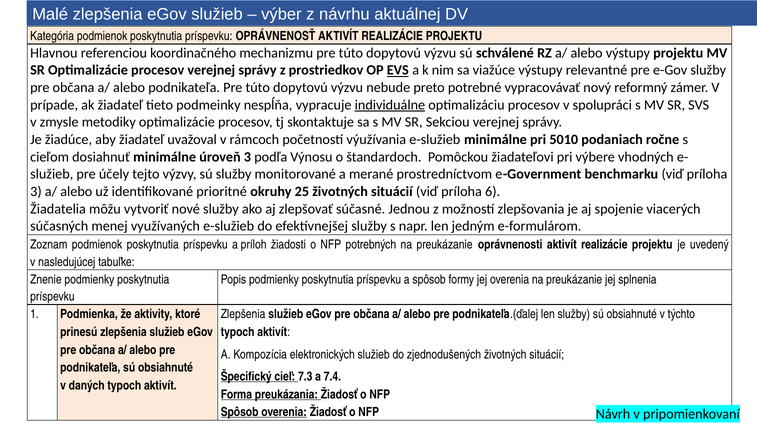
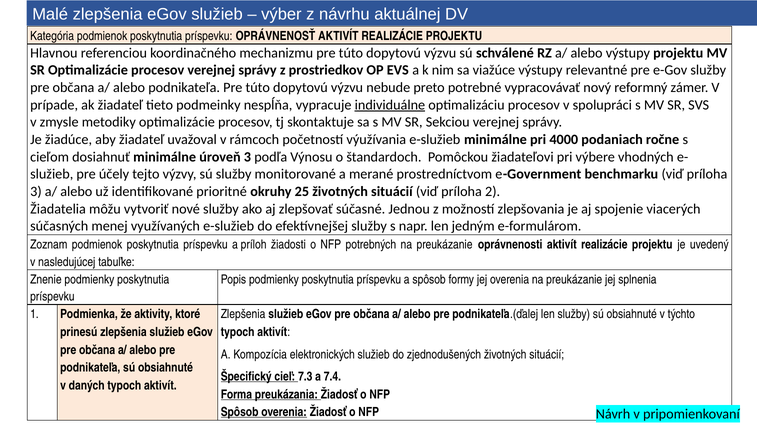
EVS underline: present -> none
5010: 5010 -> 4000
6: 6 -> 2
